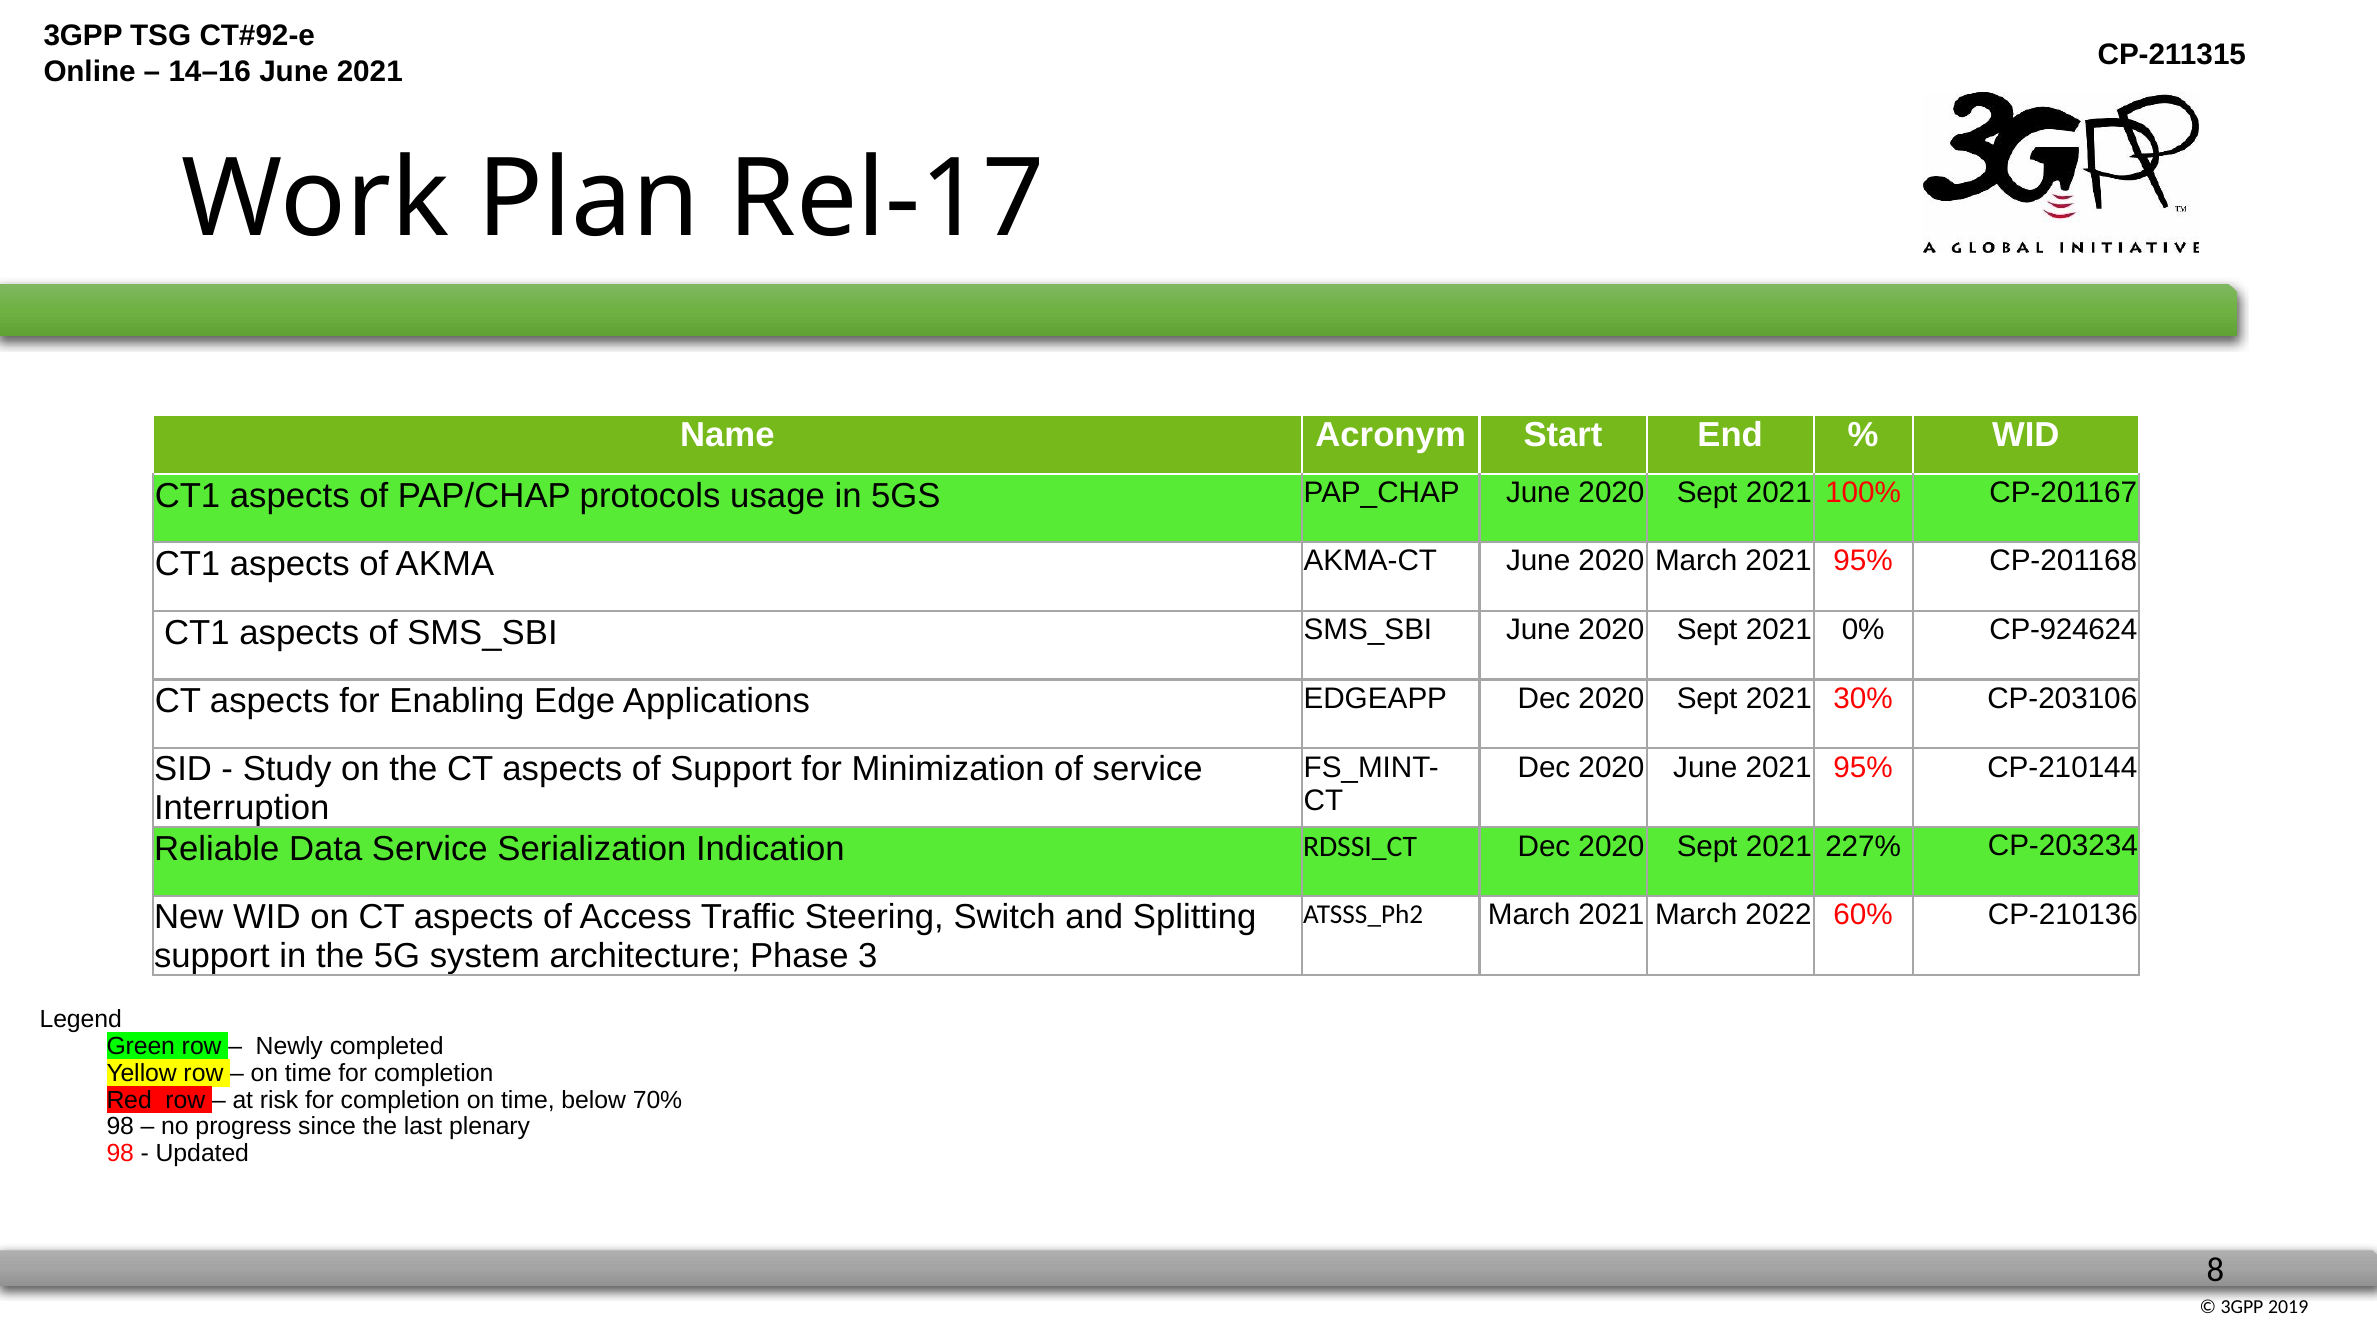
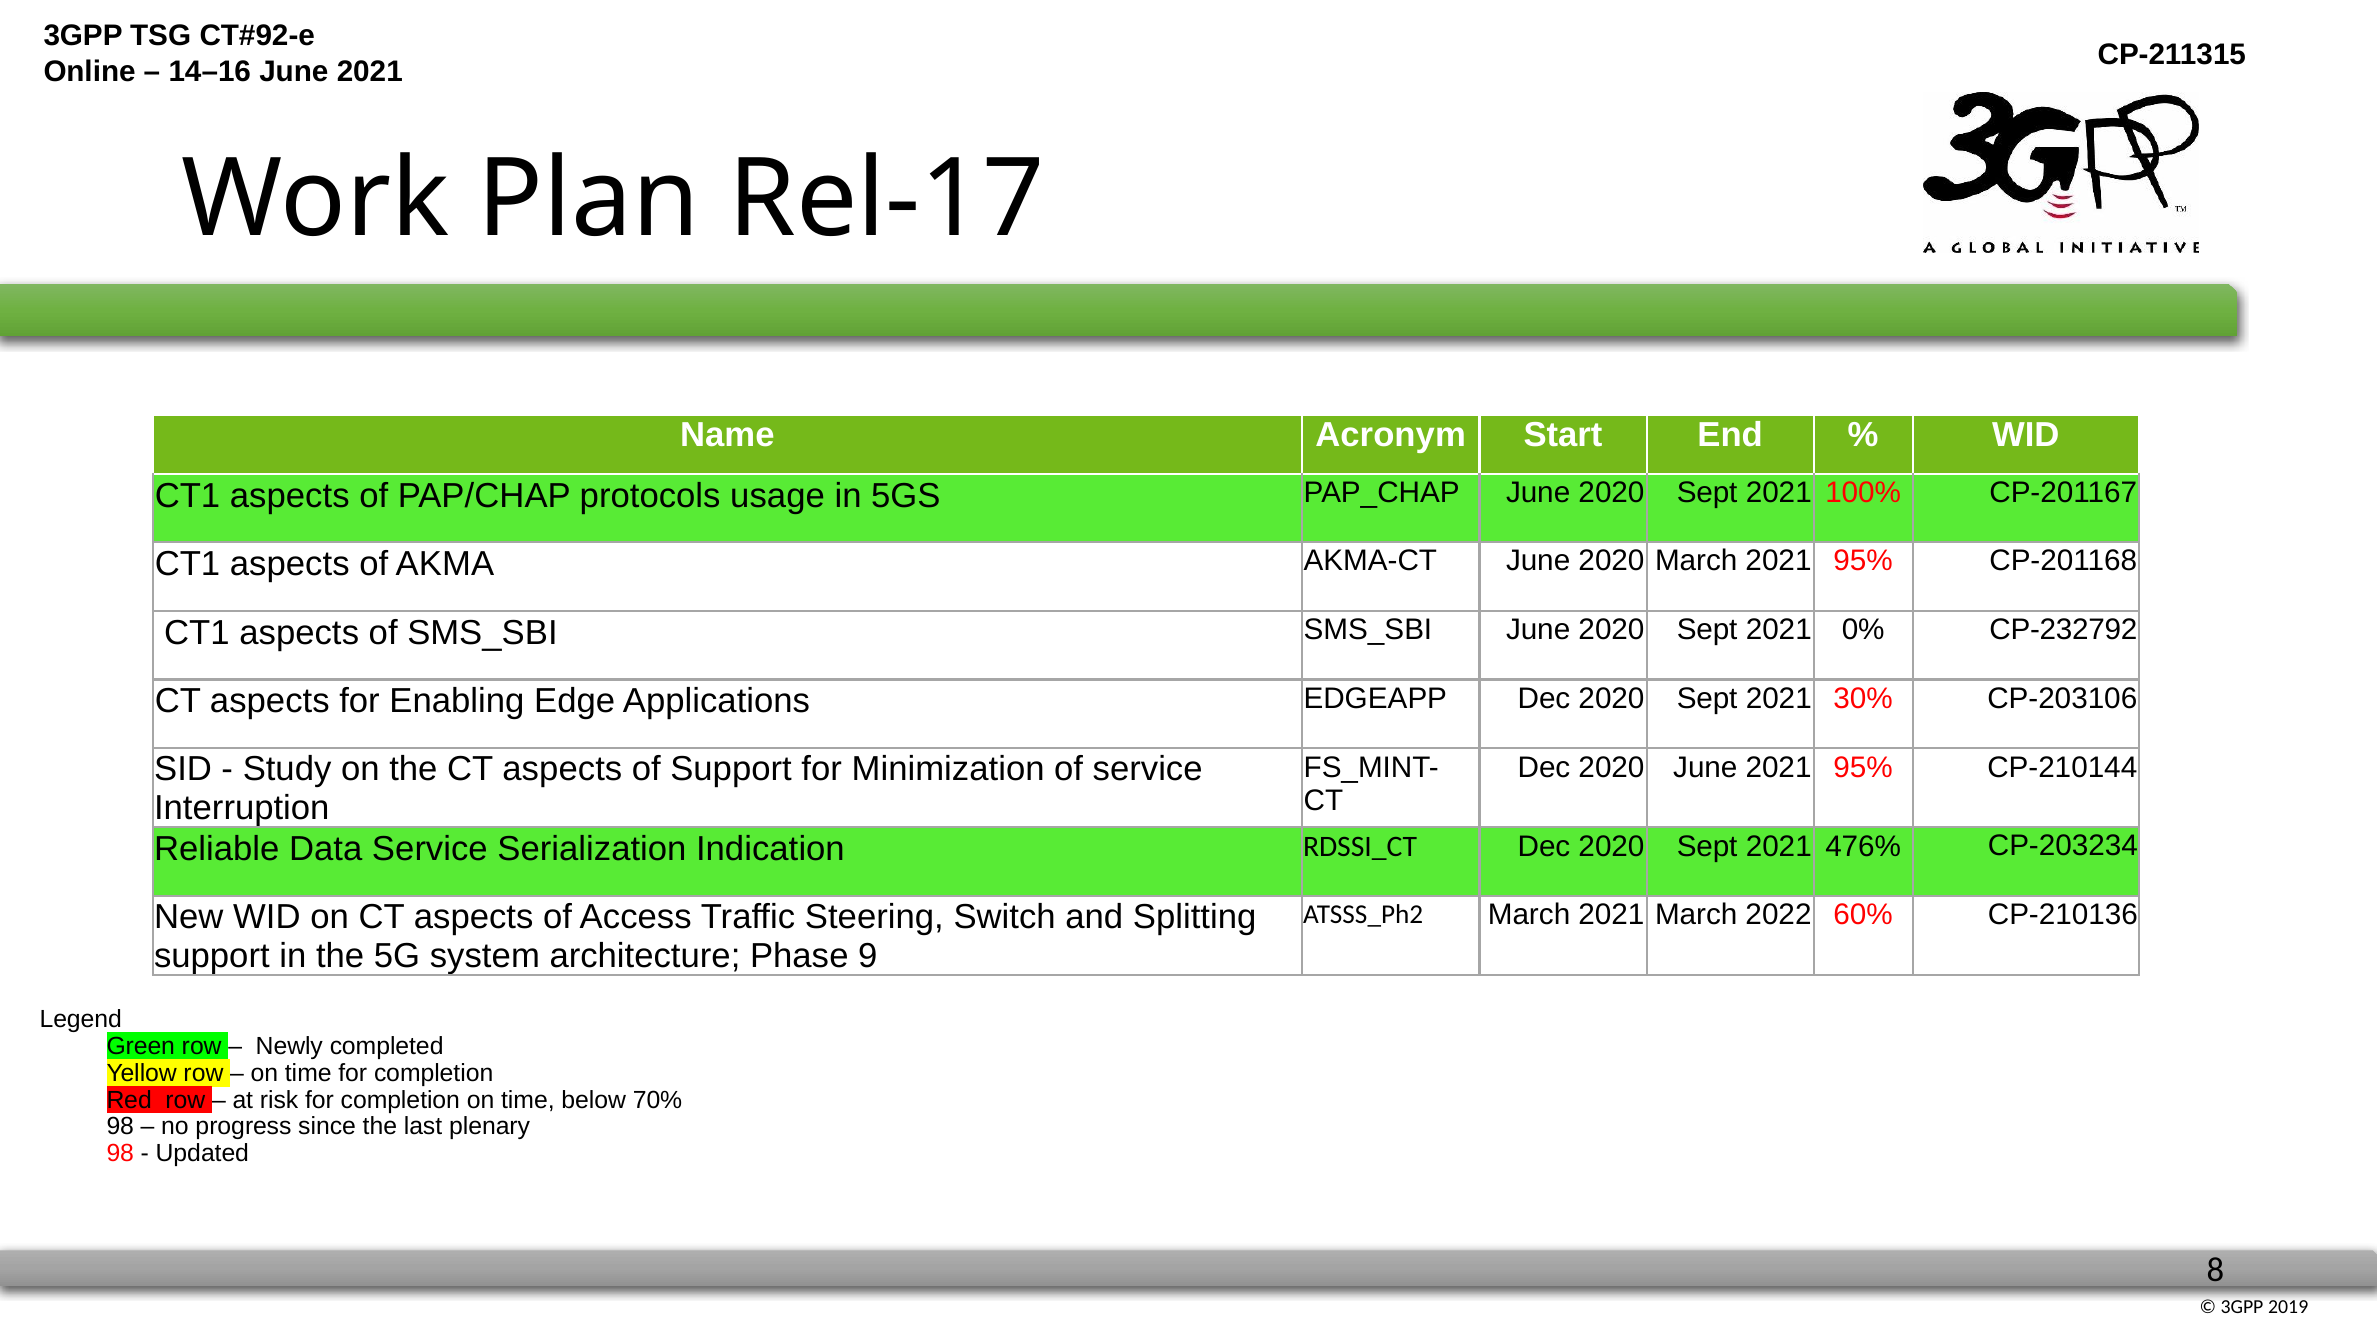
CP-924624: CP-924624 -> CP-232792
227%: 227% -> 476%
3: 3 -> 9
